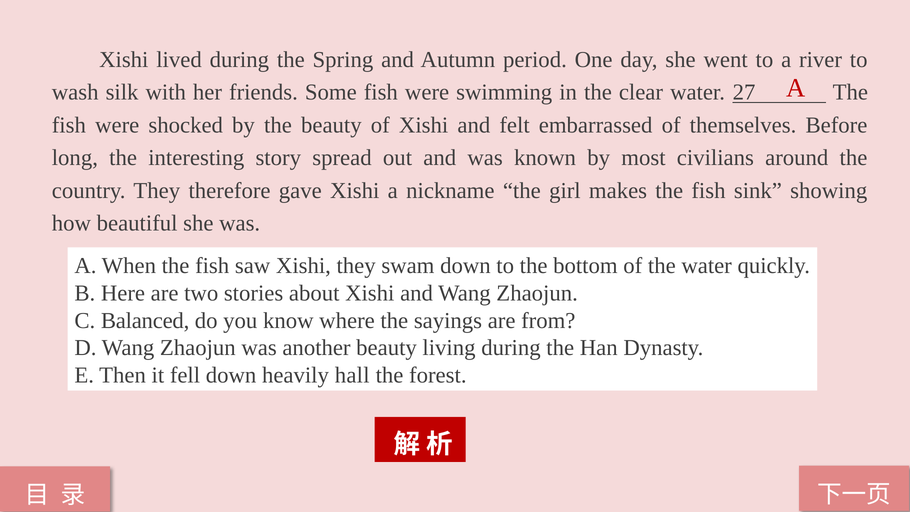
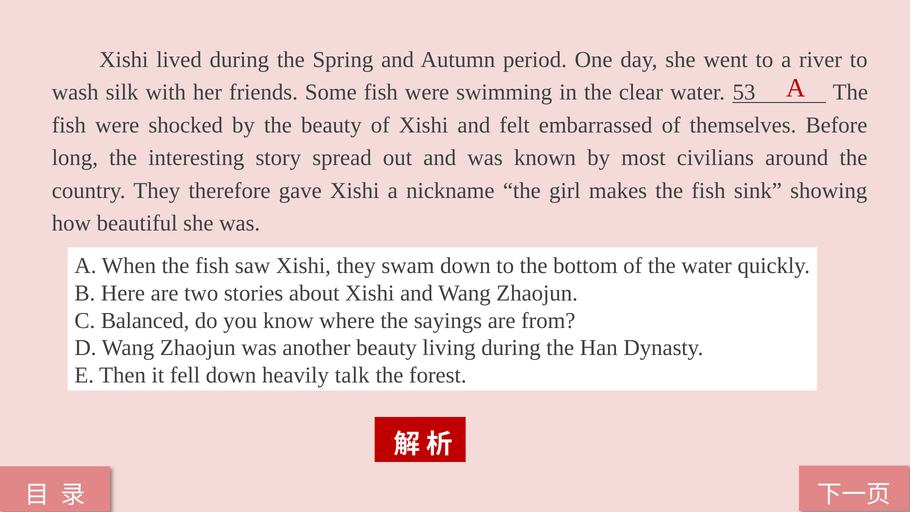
27: 27 -> 53
hall: hall -> talk
